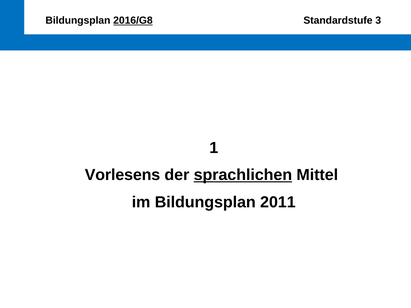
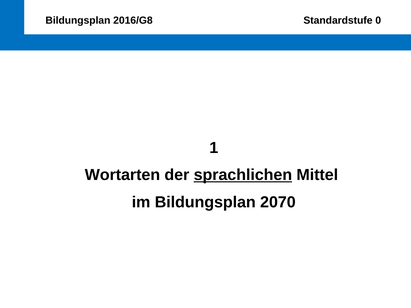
2016/G8 underline: present -> none
3: 3 -> 0
Vorlesens: Vorlesens -> Wortarten
2011: 2011 -> 2070
